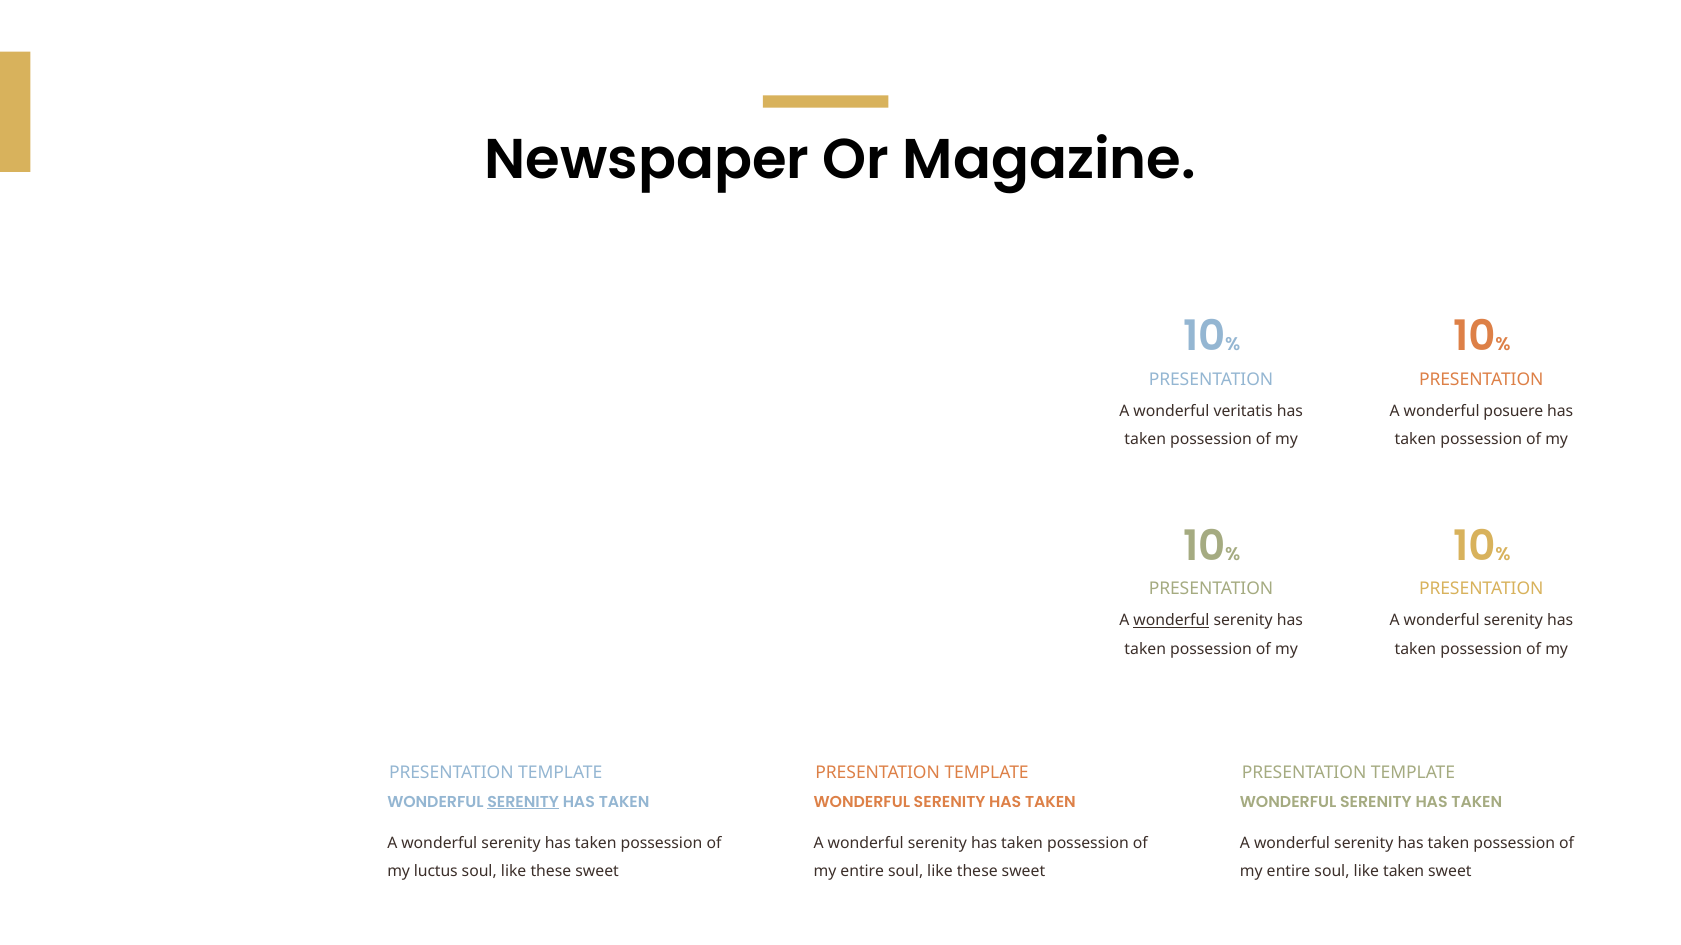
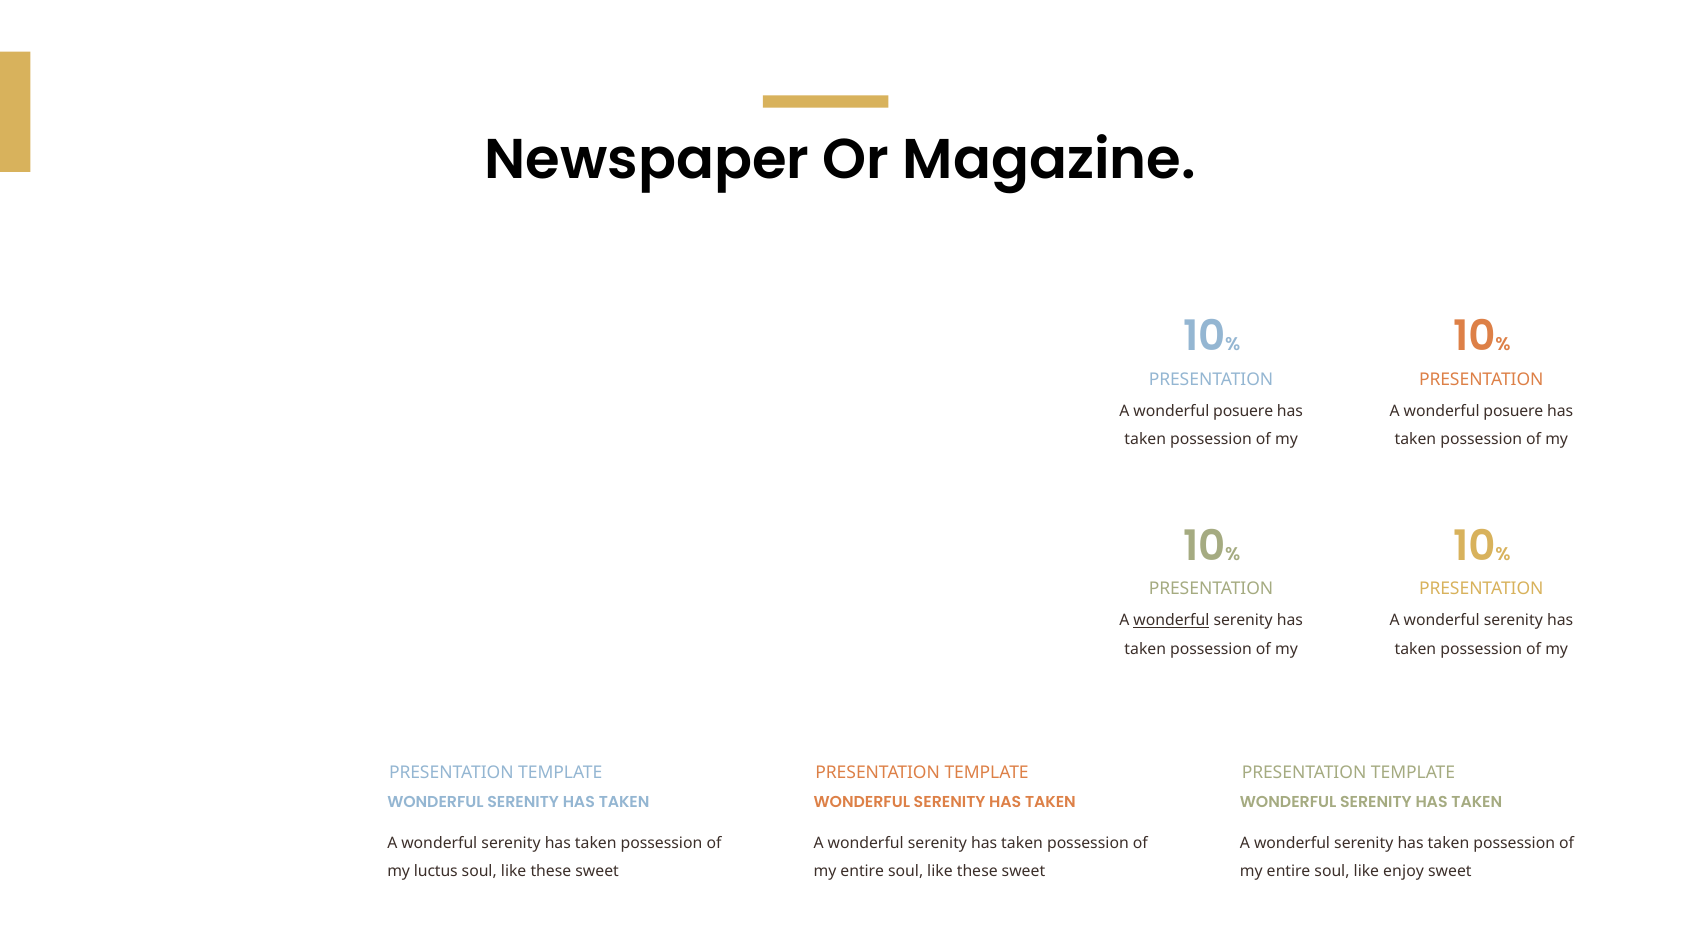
veritatis at (1243, 411): veritatis -> posuere
SERENITY at (523, 803) underline: present -> none
like taken: taken -> enjoy
